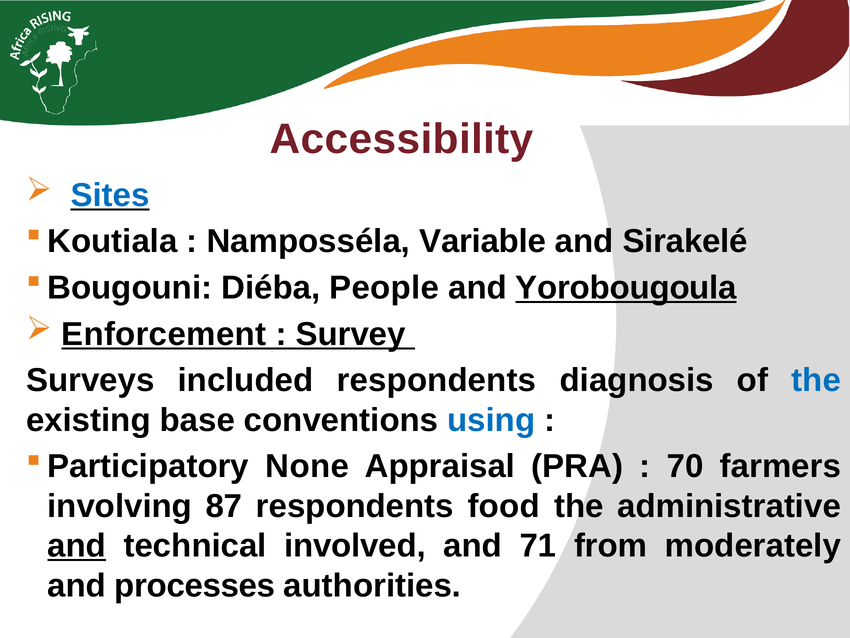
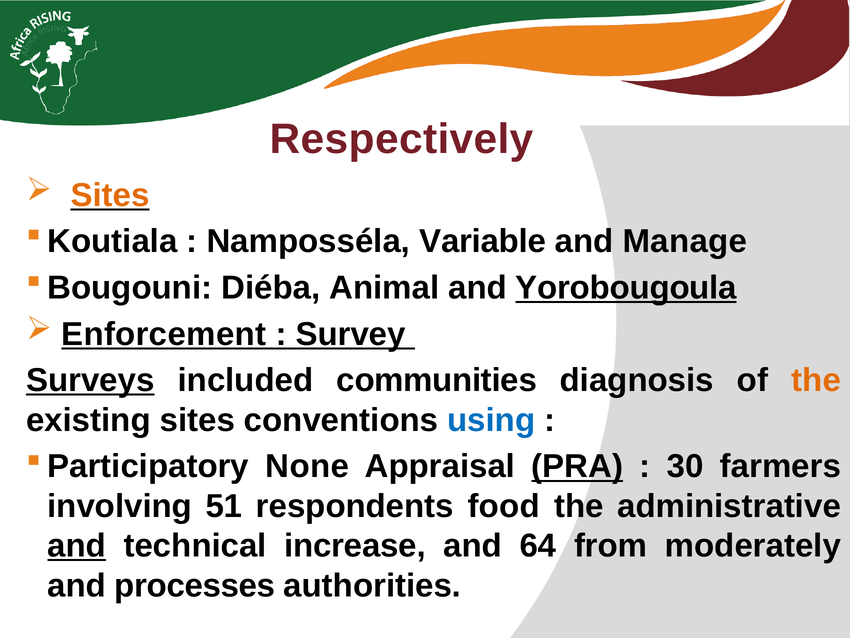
Accessibility: Accessibility -> Respectively
Sites at (110, 195) colour: blue -> orange
Sirakelé: Sirakelé -> Manage
People: People -> Animal
Surveys underline: none -> present
included respondents: respondents -> communities
the at (816, 380) colour: blue -> orange
existing base: base -> sites
PRA underline: none -> present
70: 70 -> 30
87: 87 -> 51
involved: involved -> increase
71: 71 -> 64
